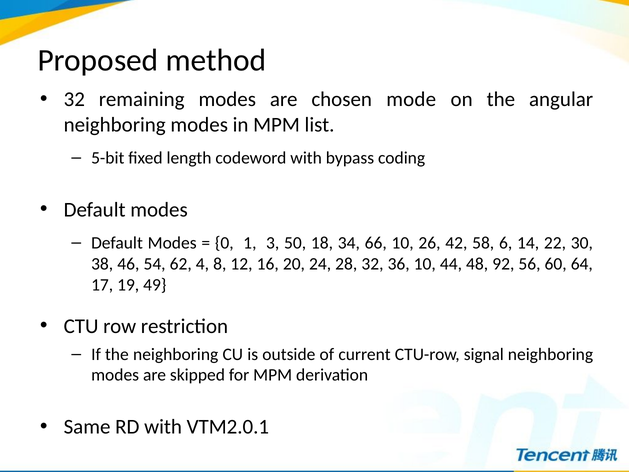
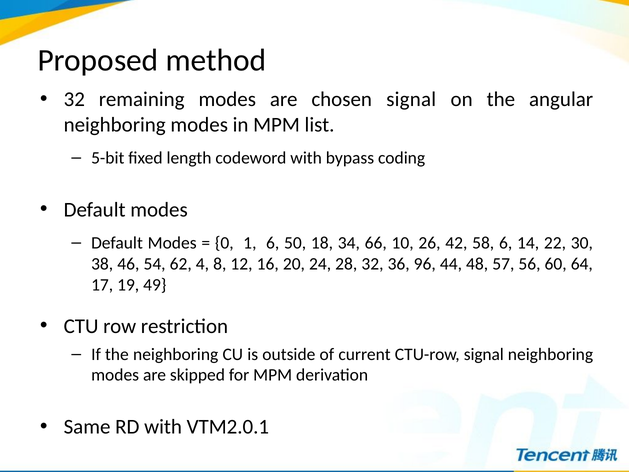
chosen mode: mode -> signal
1 3: 3 -> 6
36 10: 10 -> 96
92: 92 -> 57
